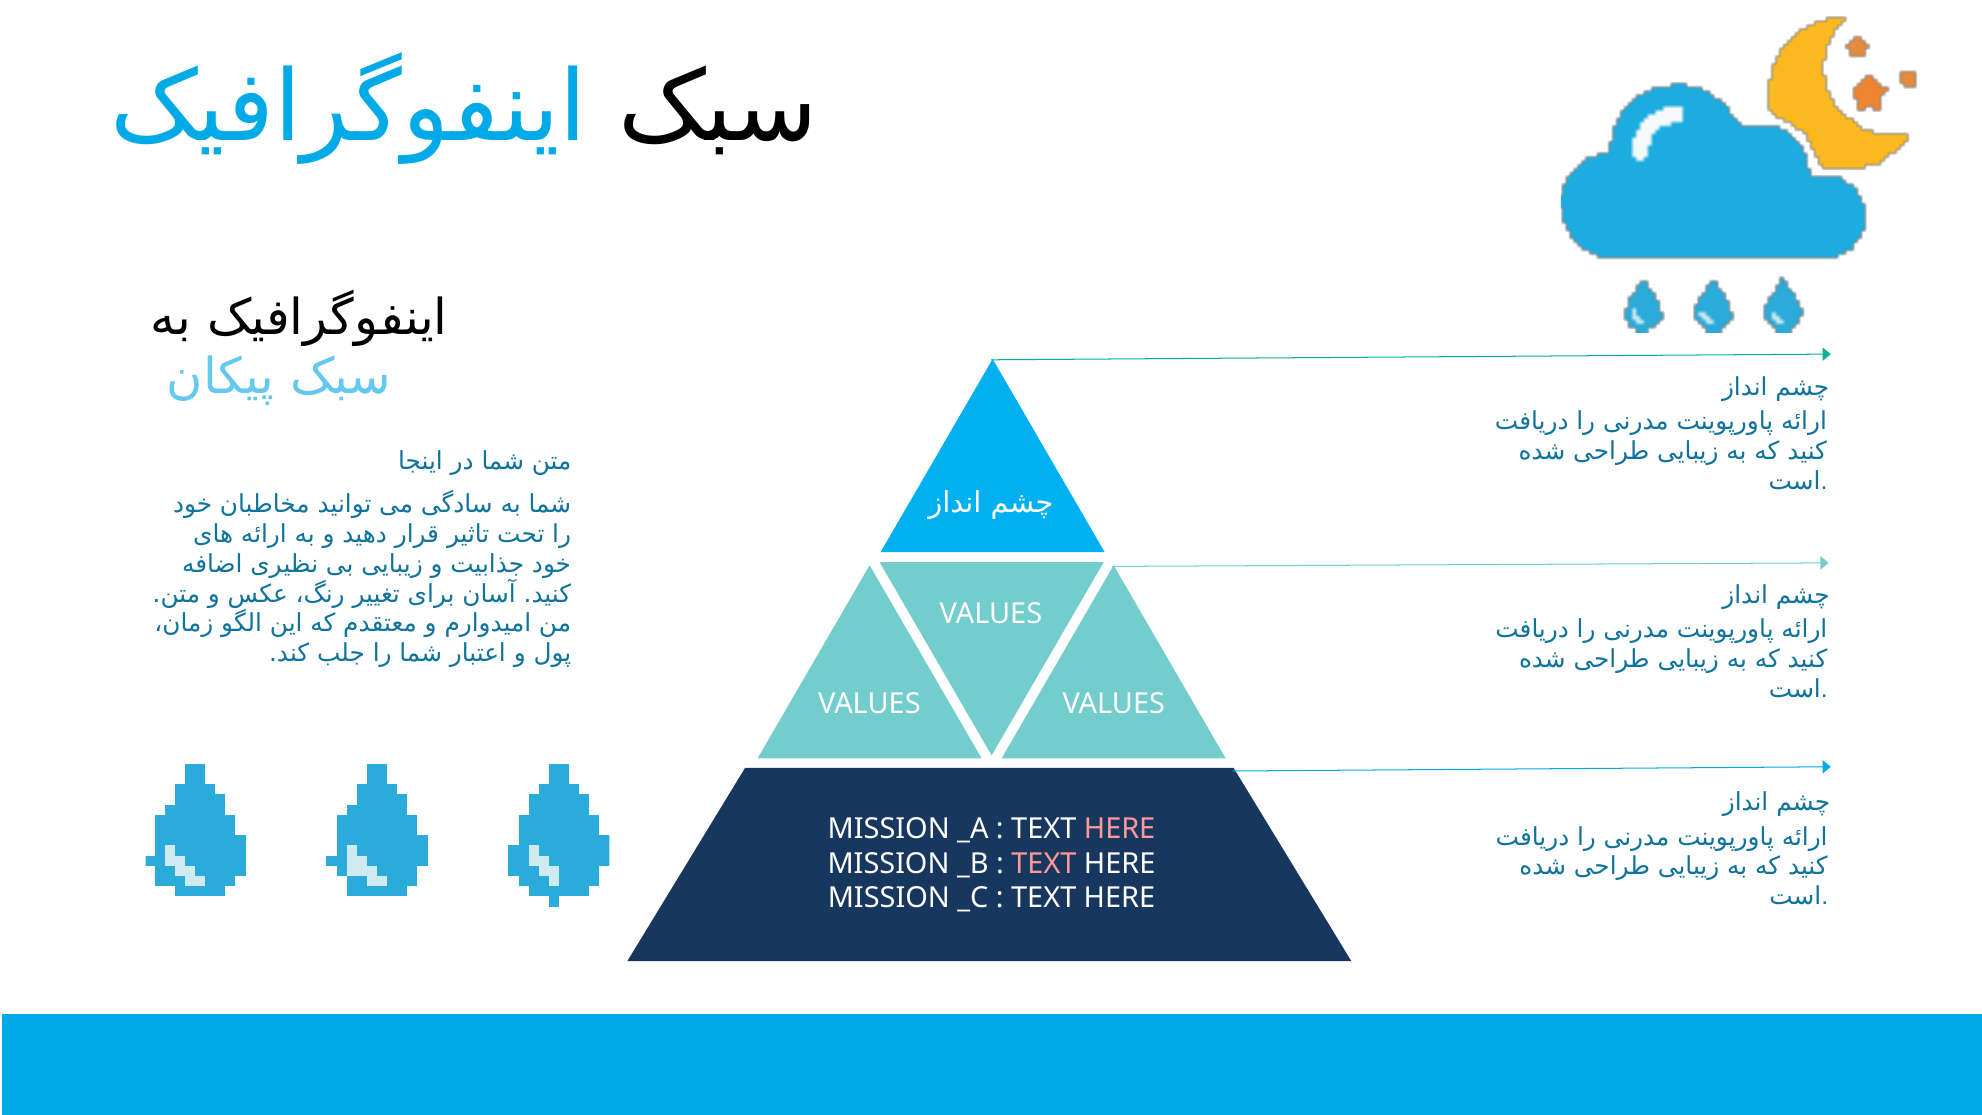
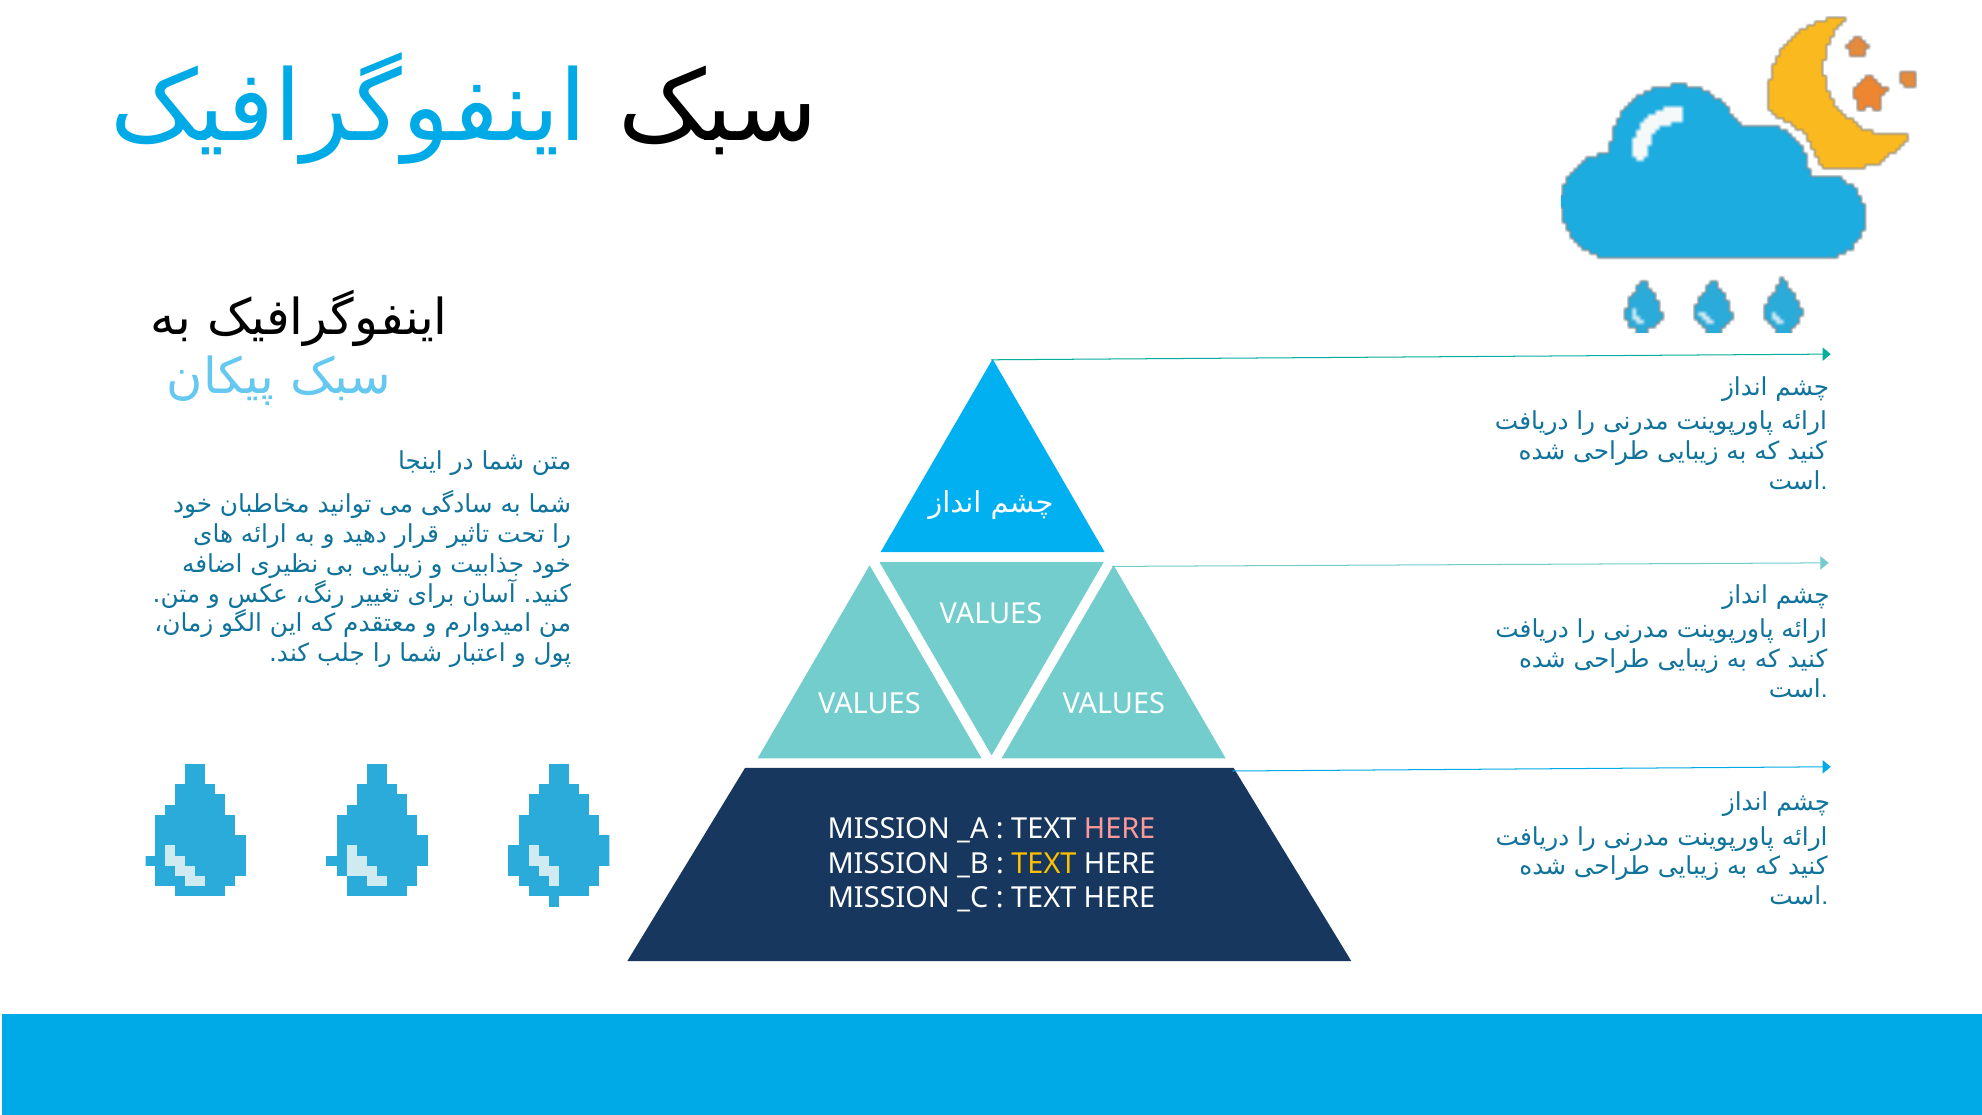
TEXT at (1044, 863) colour: pink -> yellow
